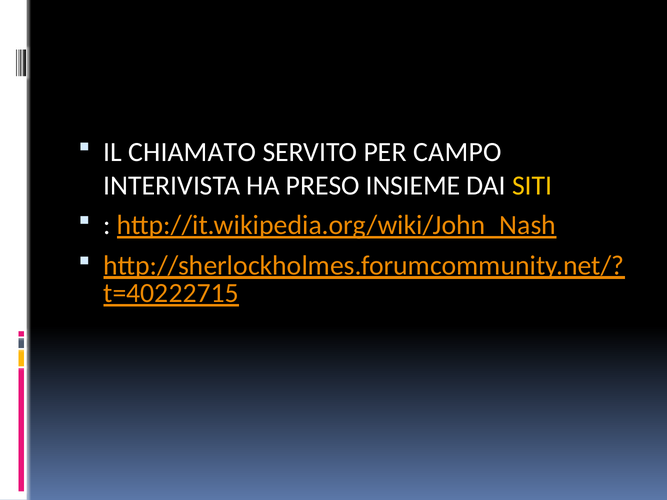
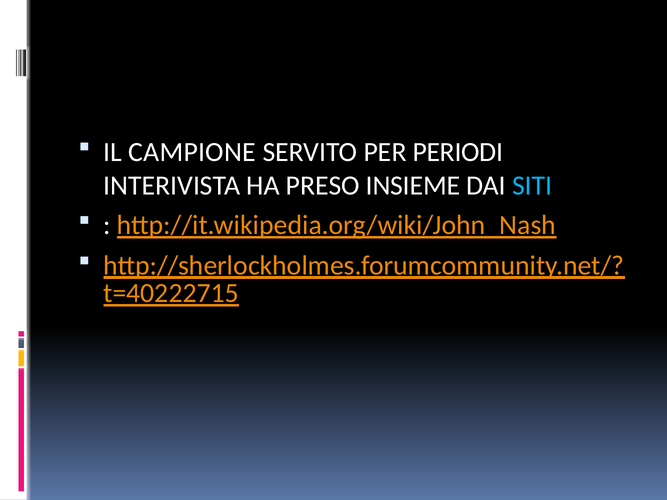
CHIAMATO: CHIAMATO -> CAMPIONE
CAMPO: CAMPO -> PERIODI
SITI colour: yellow -> light blue
